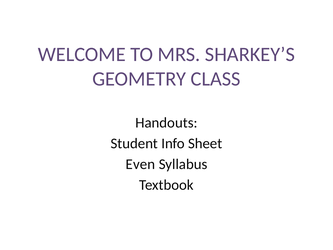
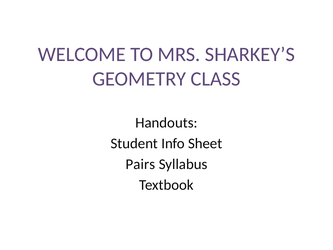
Even: Even -> Pairs
